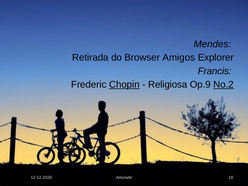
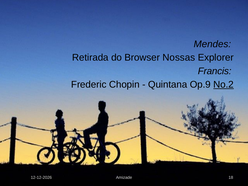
Amigos: Amigos -> Nossas
Chopin underline: present -> none
Religiosa: Religiosa -> Quintana
